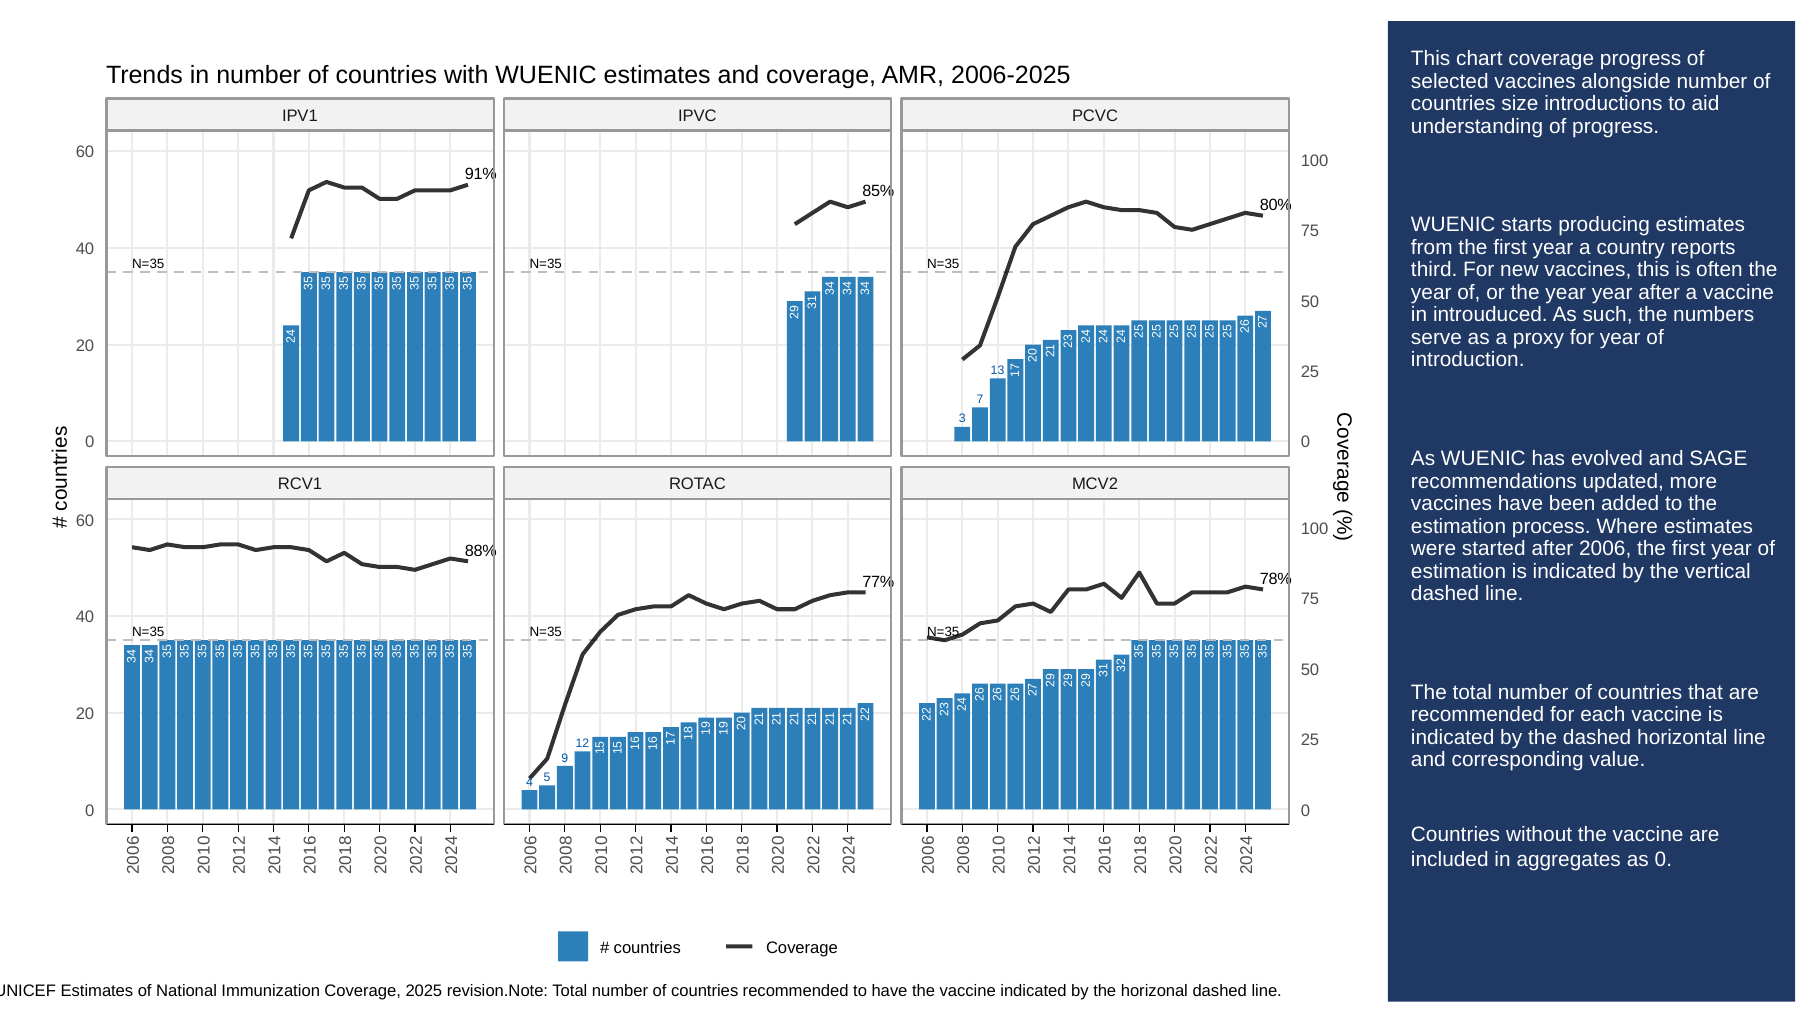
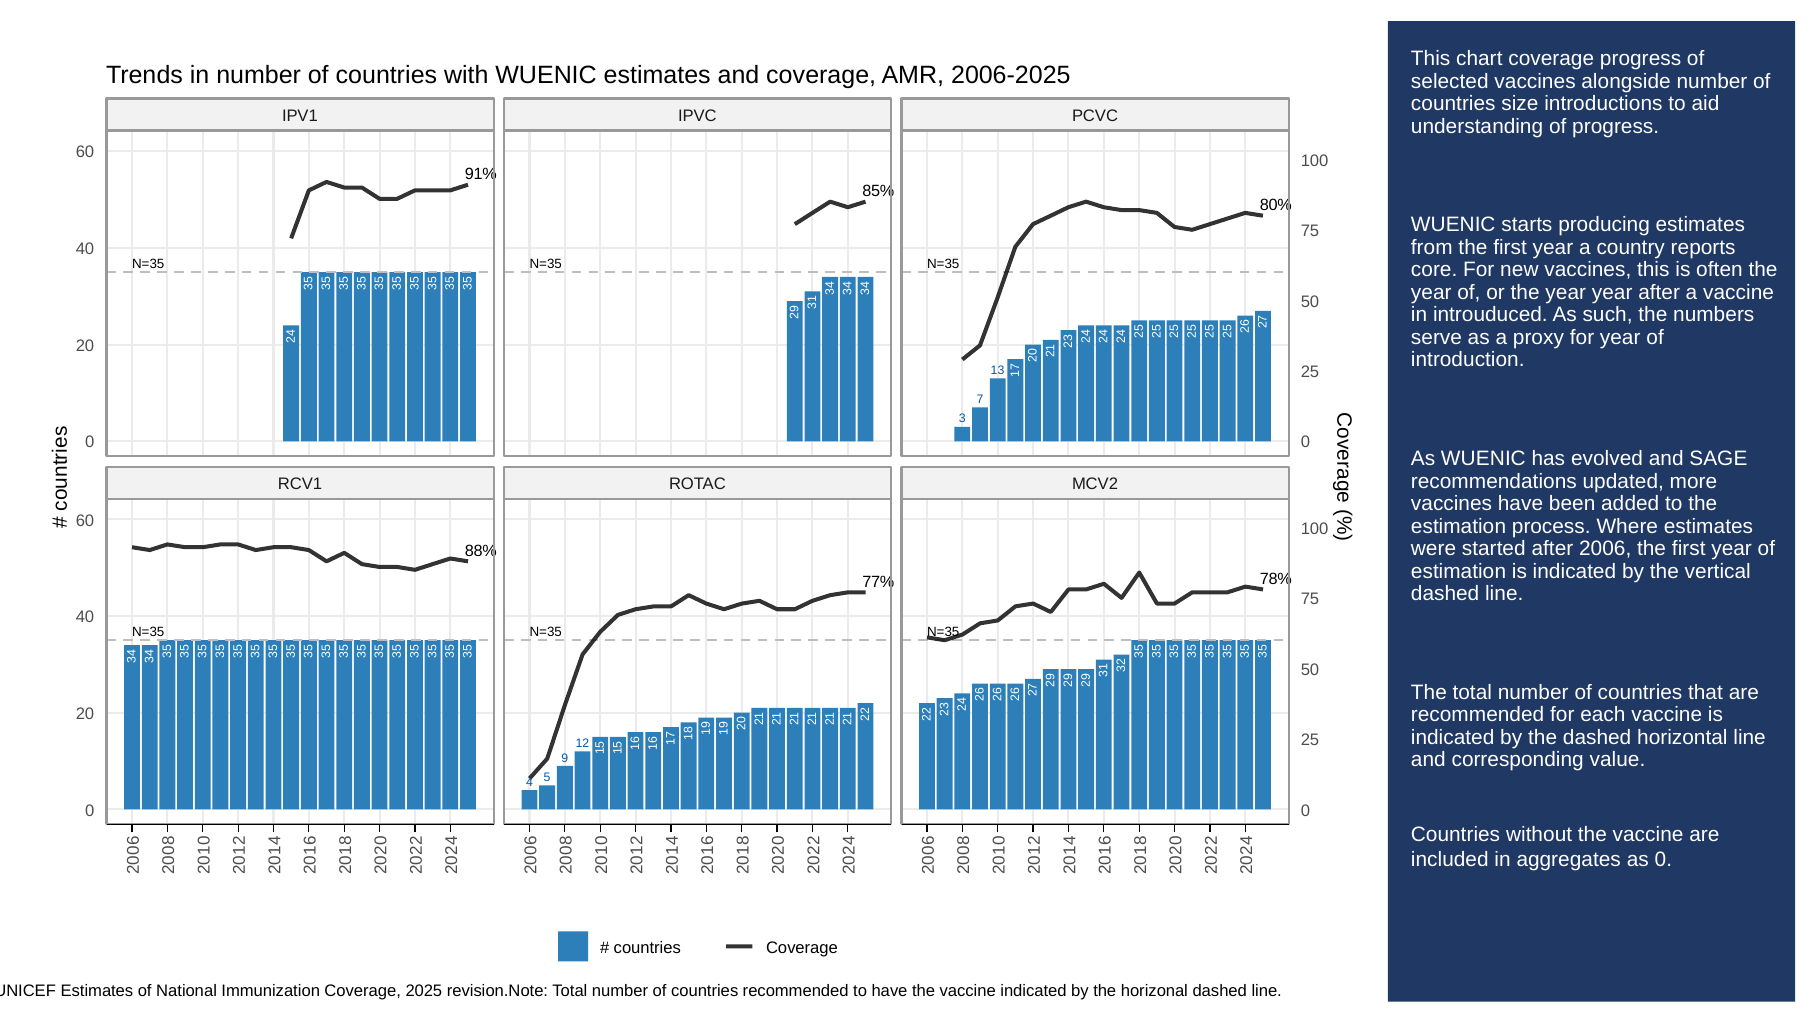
third: third -> core
